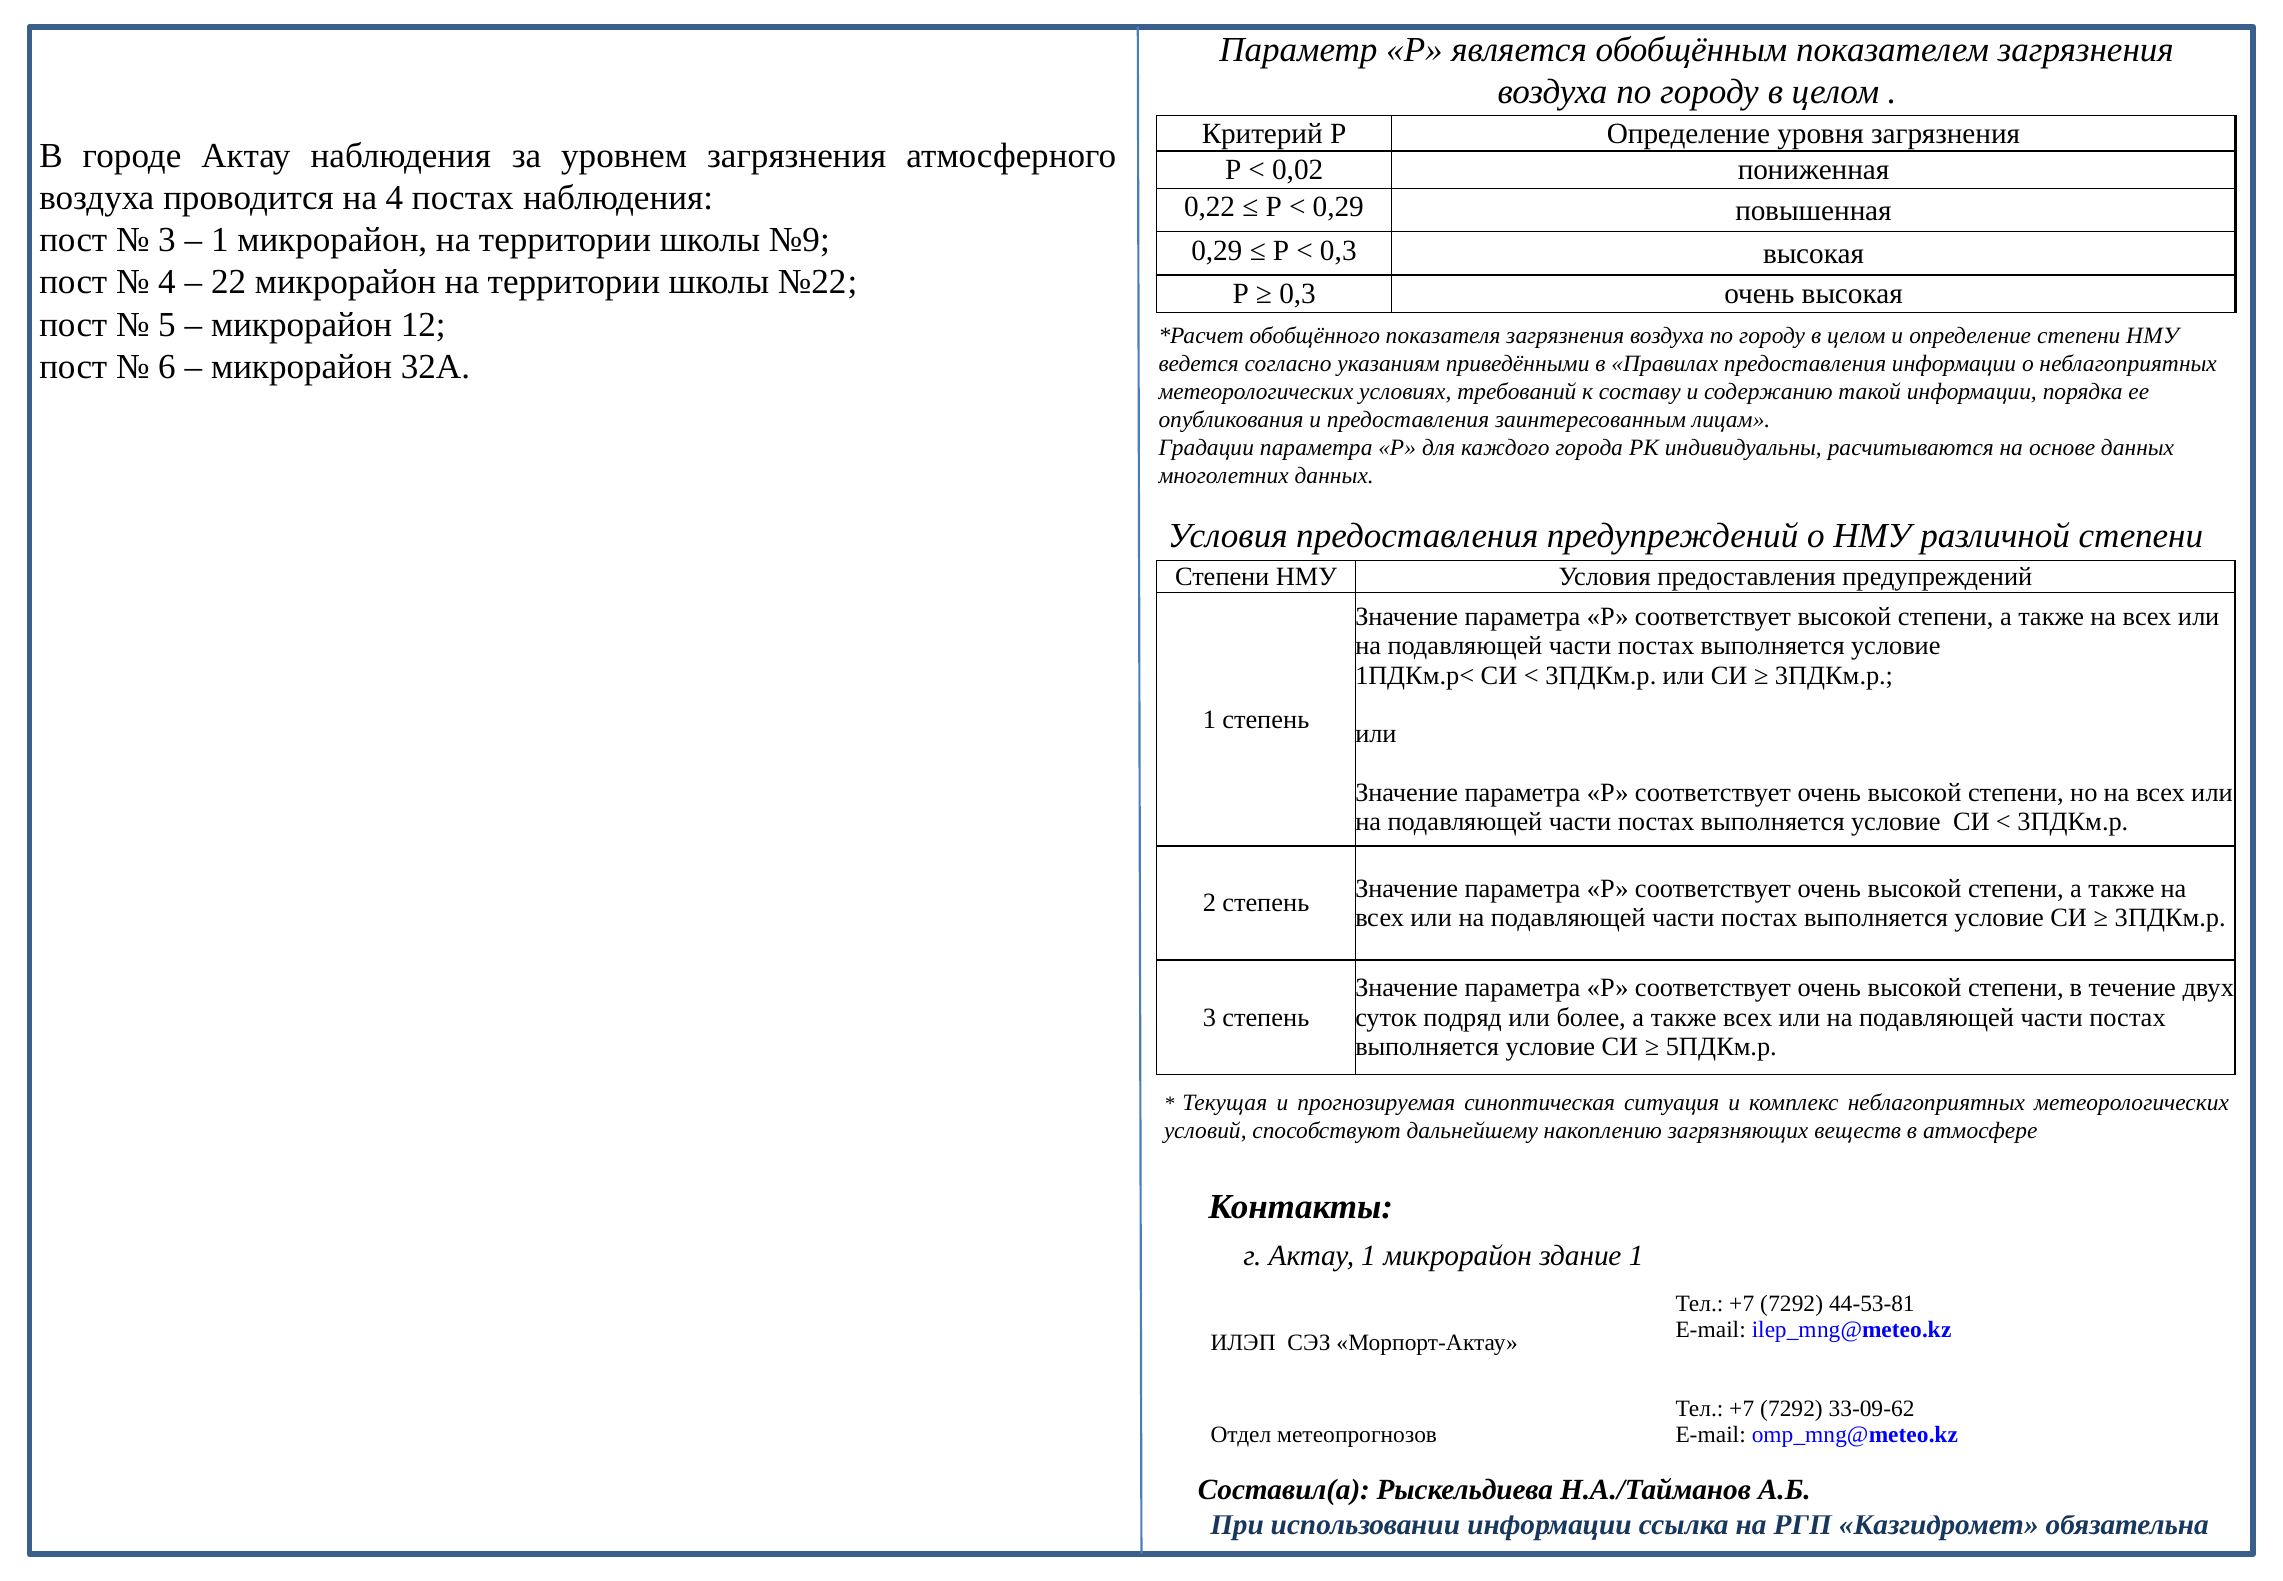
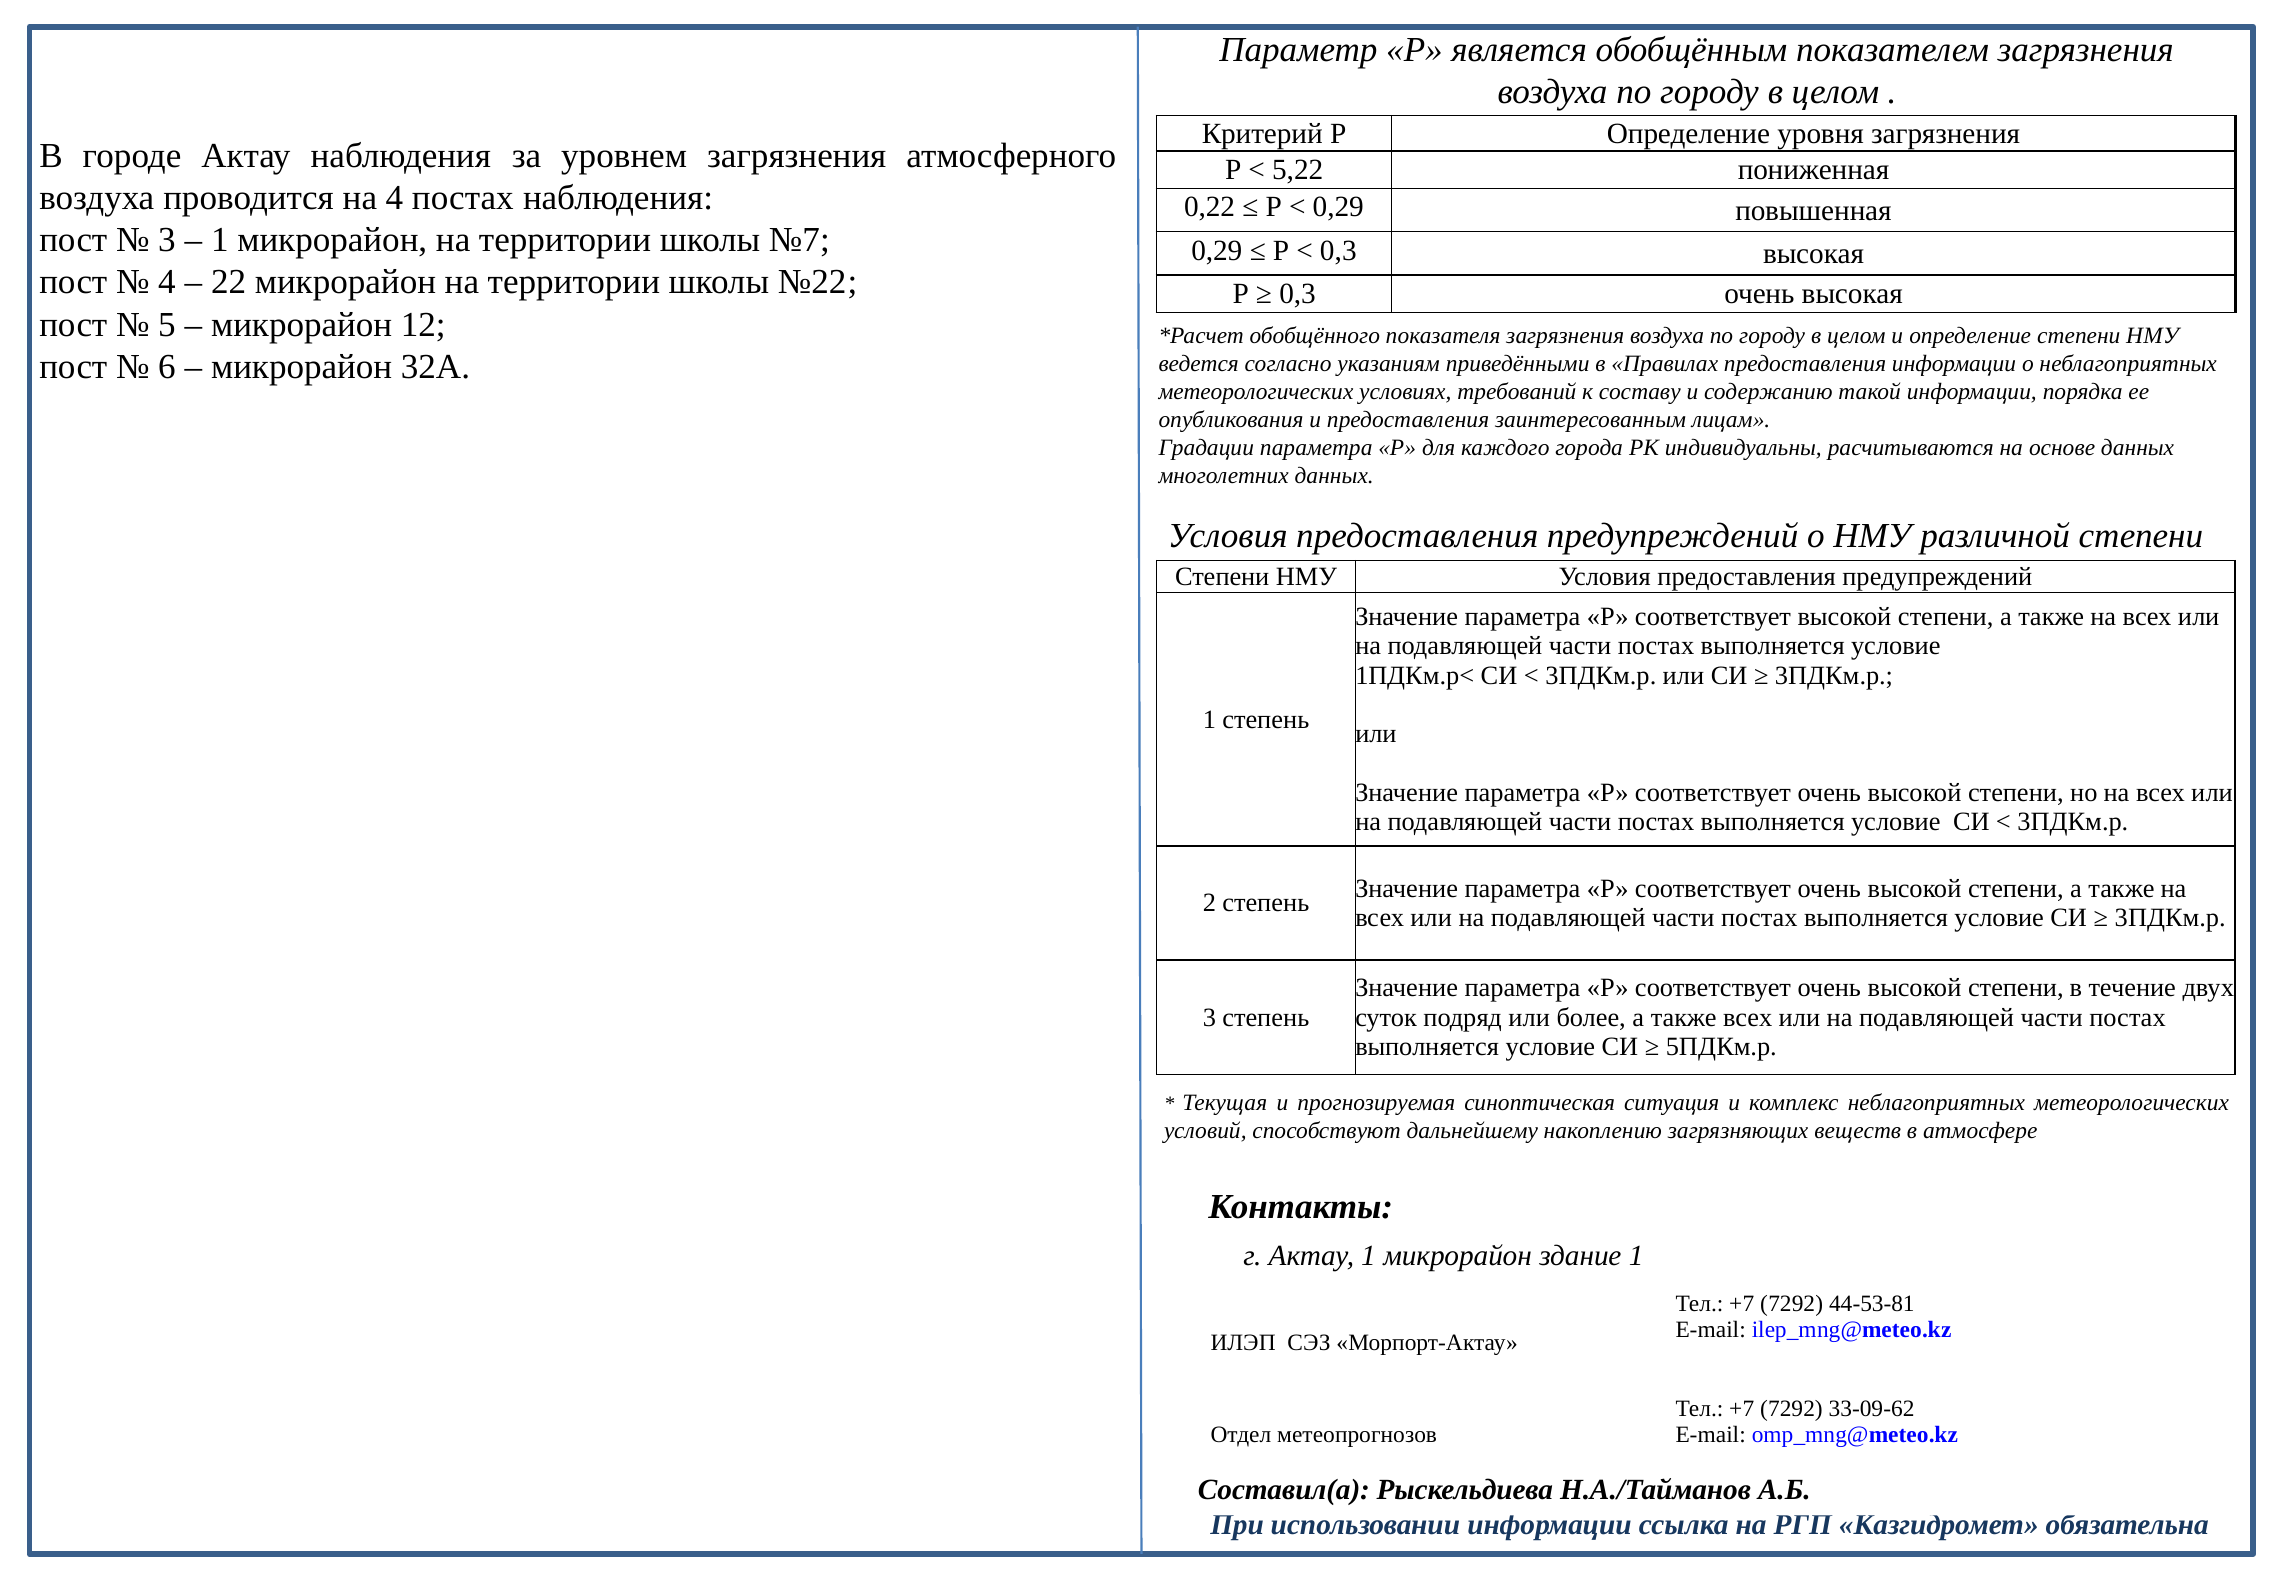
0,02: 0,02 -> 5,22
№9: №9 -> №7
